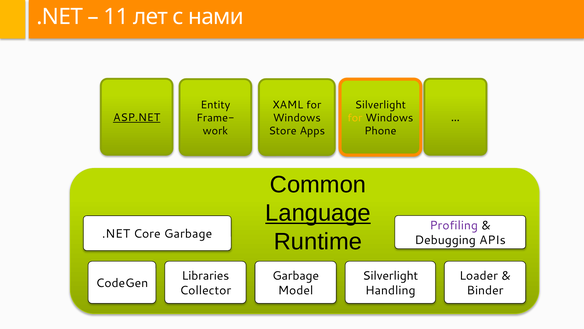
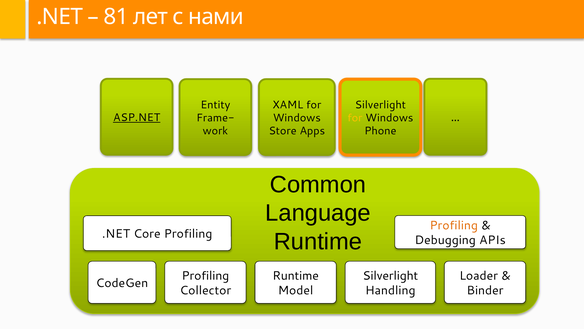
11: 11 -> 81
Language underline: present -> none
Profiling at (454, 225) colour: purple -> orange
Core Garbage: Garbage -> Profiling
Libraries at (205, 276): Libraries -> Profiling
Garbage at (296, 276): Garbage -> Runtime
